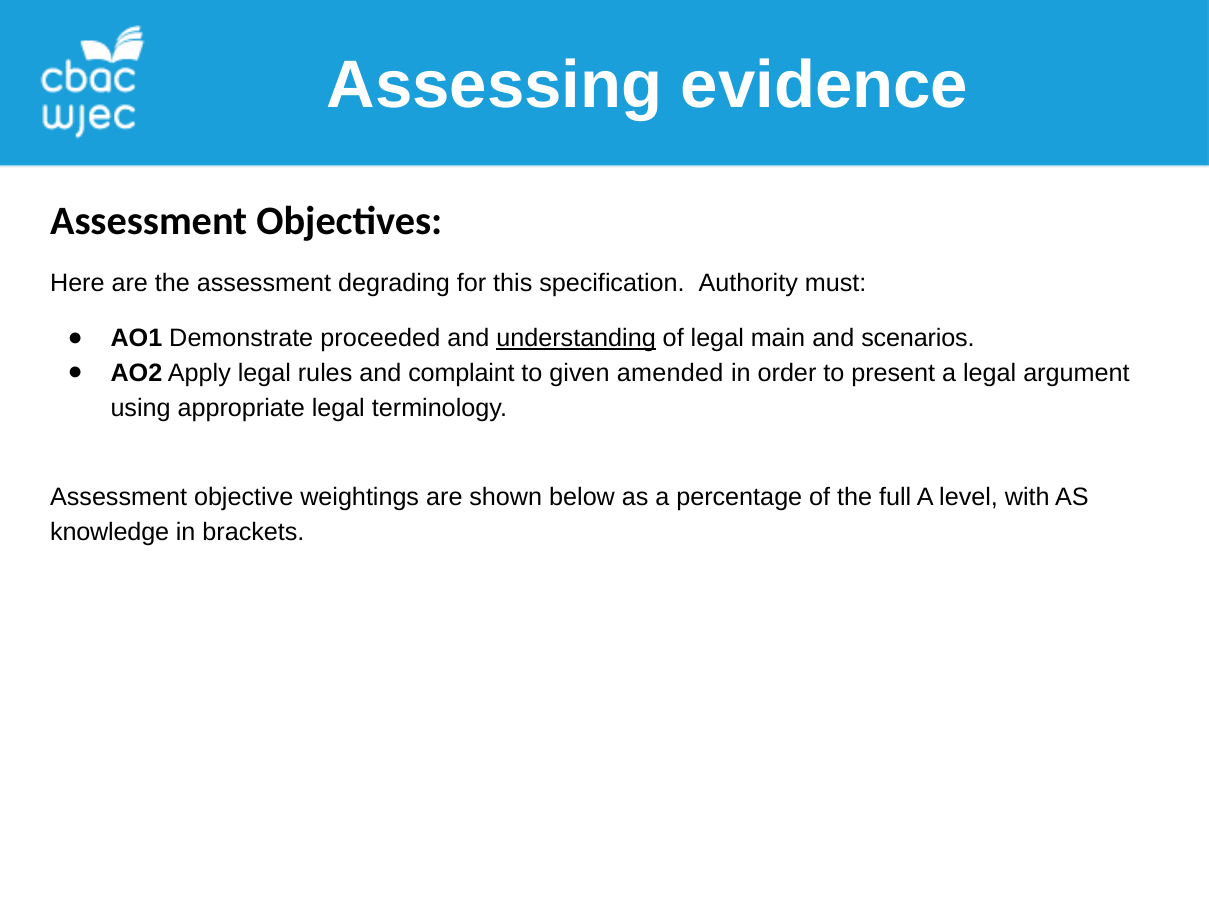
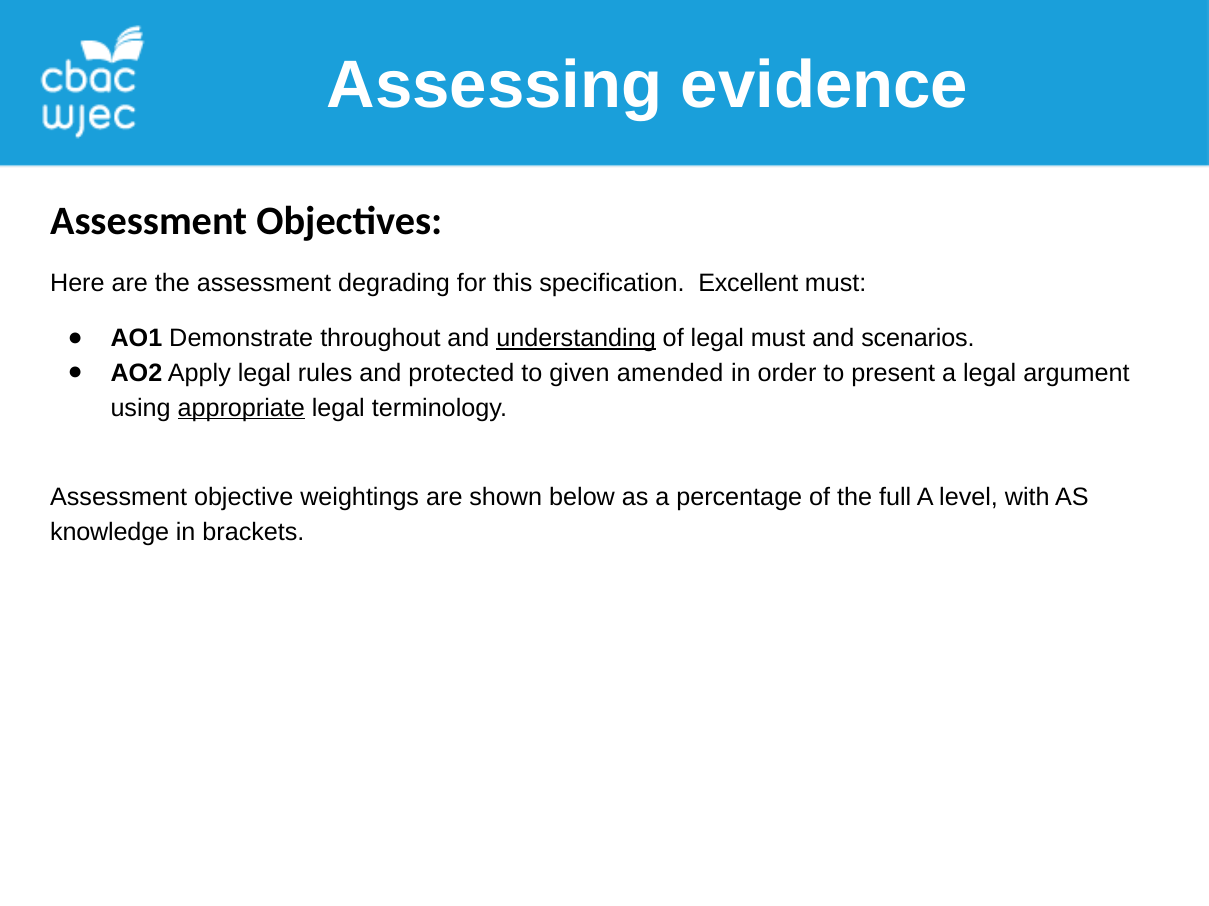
Authority: Authority -> Excellent
proceeded: proceeded -> throughout
legal main: main -> must
complaint: complaint -> protected
appropriate underline: none -> present
